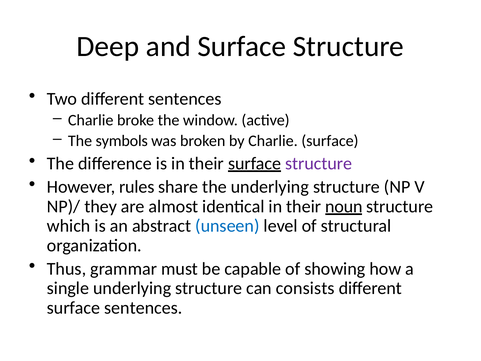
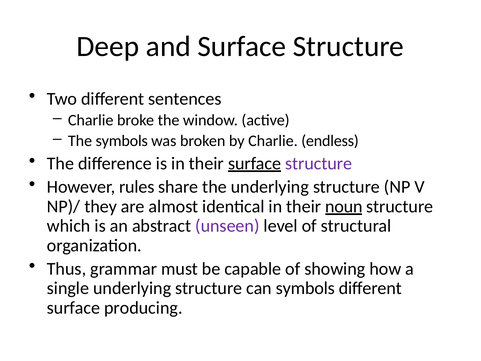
Charlie surface: surface -> endless
unseen colour: blue -> purple
can consists: consists -> symbols
surface sentences: sentences -> producing
